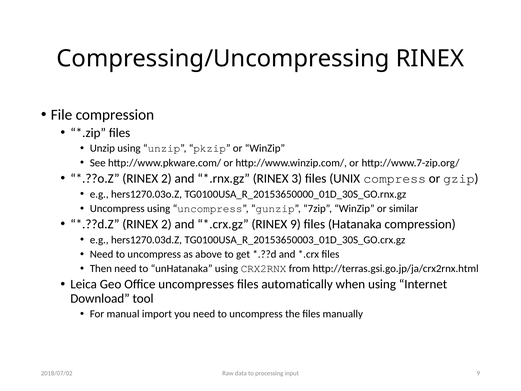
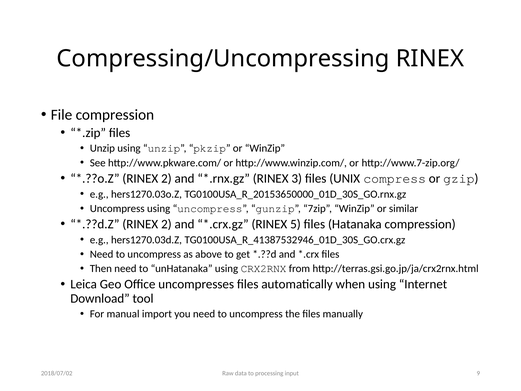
RINEX 9: 9 -> 5
TG0100USA_R_20153650003_01D_30S_GO.crx.gz: TG0100USA_R_20153650003_01D_30S_GO.crx.gz -> TG0100USA_R_41387532946_01D_30S_GO.crx.gz
